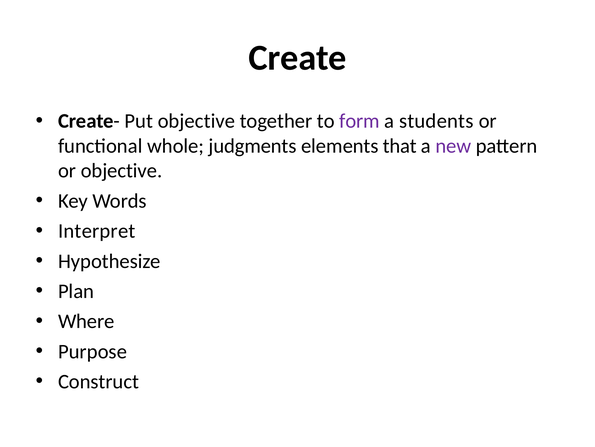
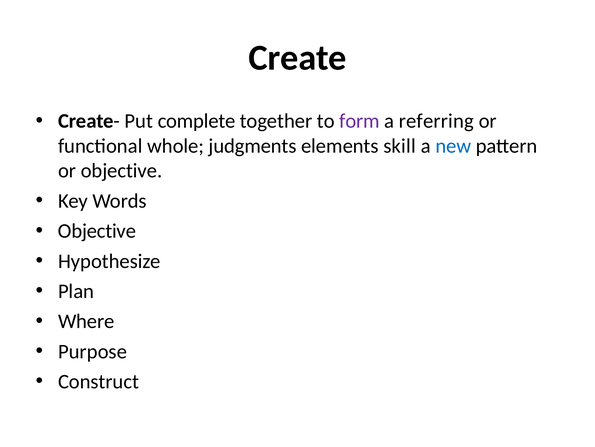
Put objective: objective -> complete
students: students -> referring
that: that -> skill
new colour: purple -> blue
Interpret at (97, 231): Interpret -> Objective
